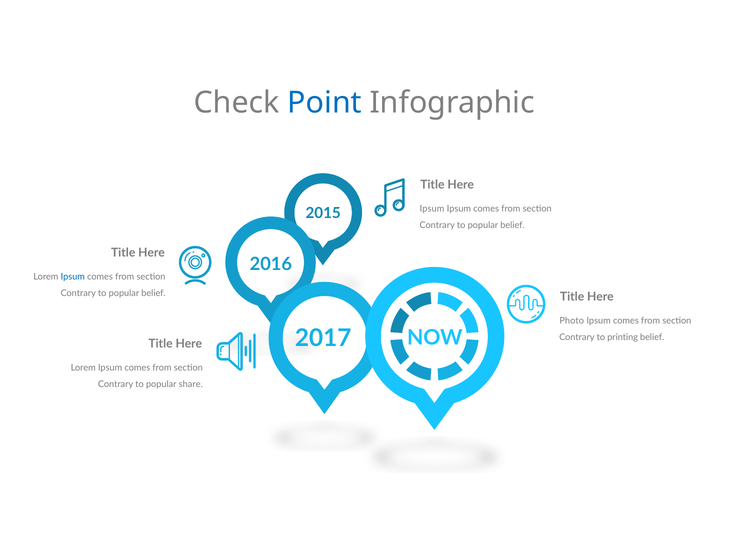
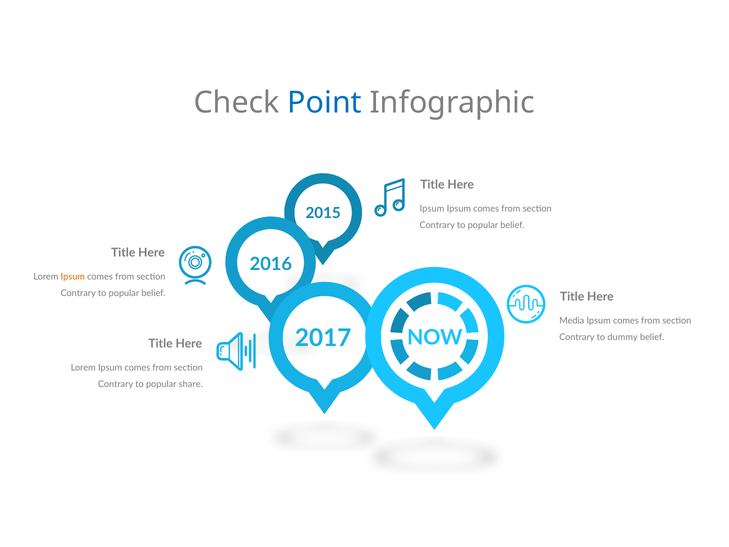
Ipsum at (73, 277) colour: blue -> orange
Photo: Photo -> Media
printing: printing -> dummy
